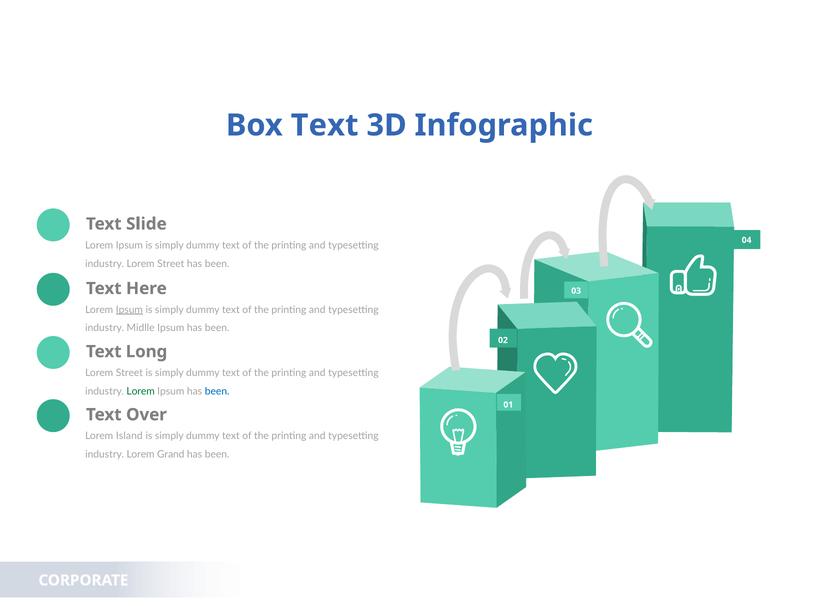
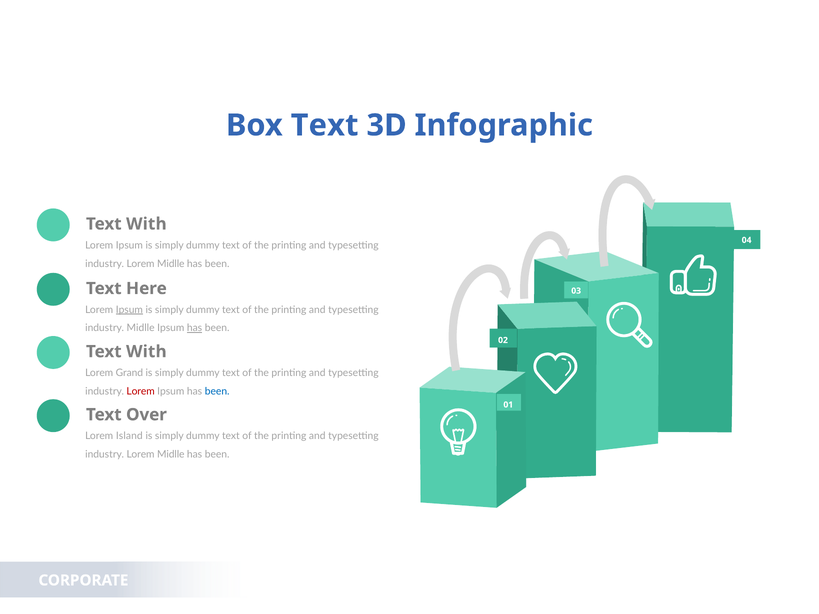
Slide at (146, 224): Slide -> With
Street at (171, 264): Street -> Midlle
has at (195, 328) underline: none -> present
Long at (147, 352): Long -> With
Street at (129, 373): Street -> Grand
Lorem at (141, 391) colour: green -> red
Grand at (171, 455): Grand -> Midlle
